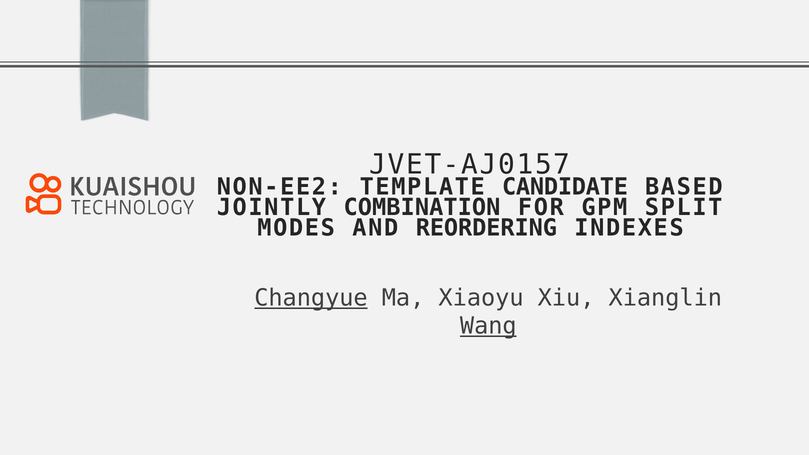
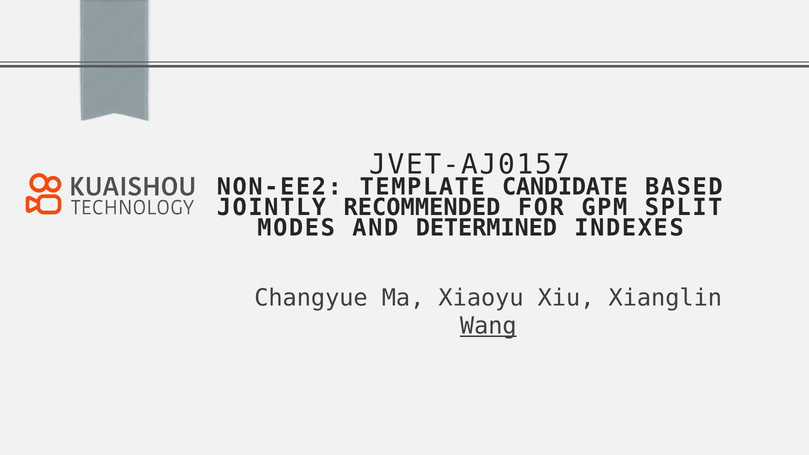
COMBINATION: COMBINATION -> RECOMMENDED
REORDERING: REORDERING -> DETERMINED
Changyue underline: present -> none
